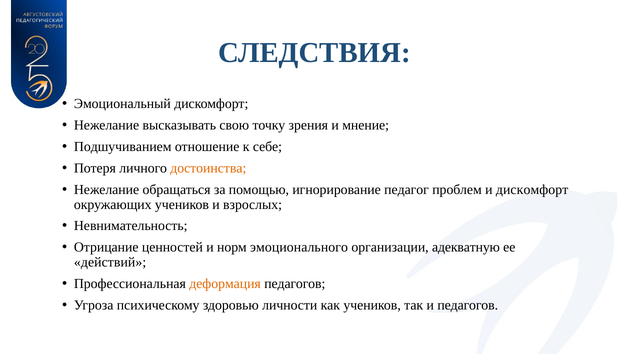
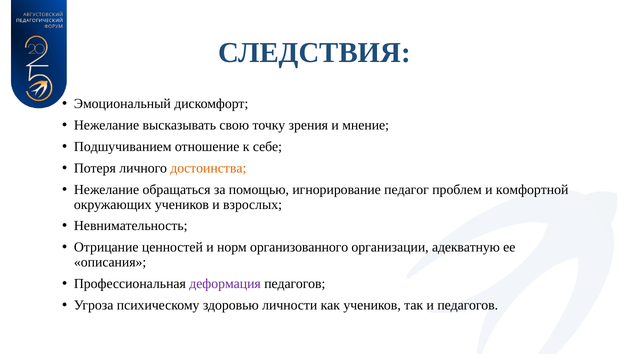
и дискомфорт: дискомфорт -> комфортной
эмоционального: эмоционального -> организованного
действий: действий -> описания
деформация colour: orange -> purple
